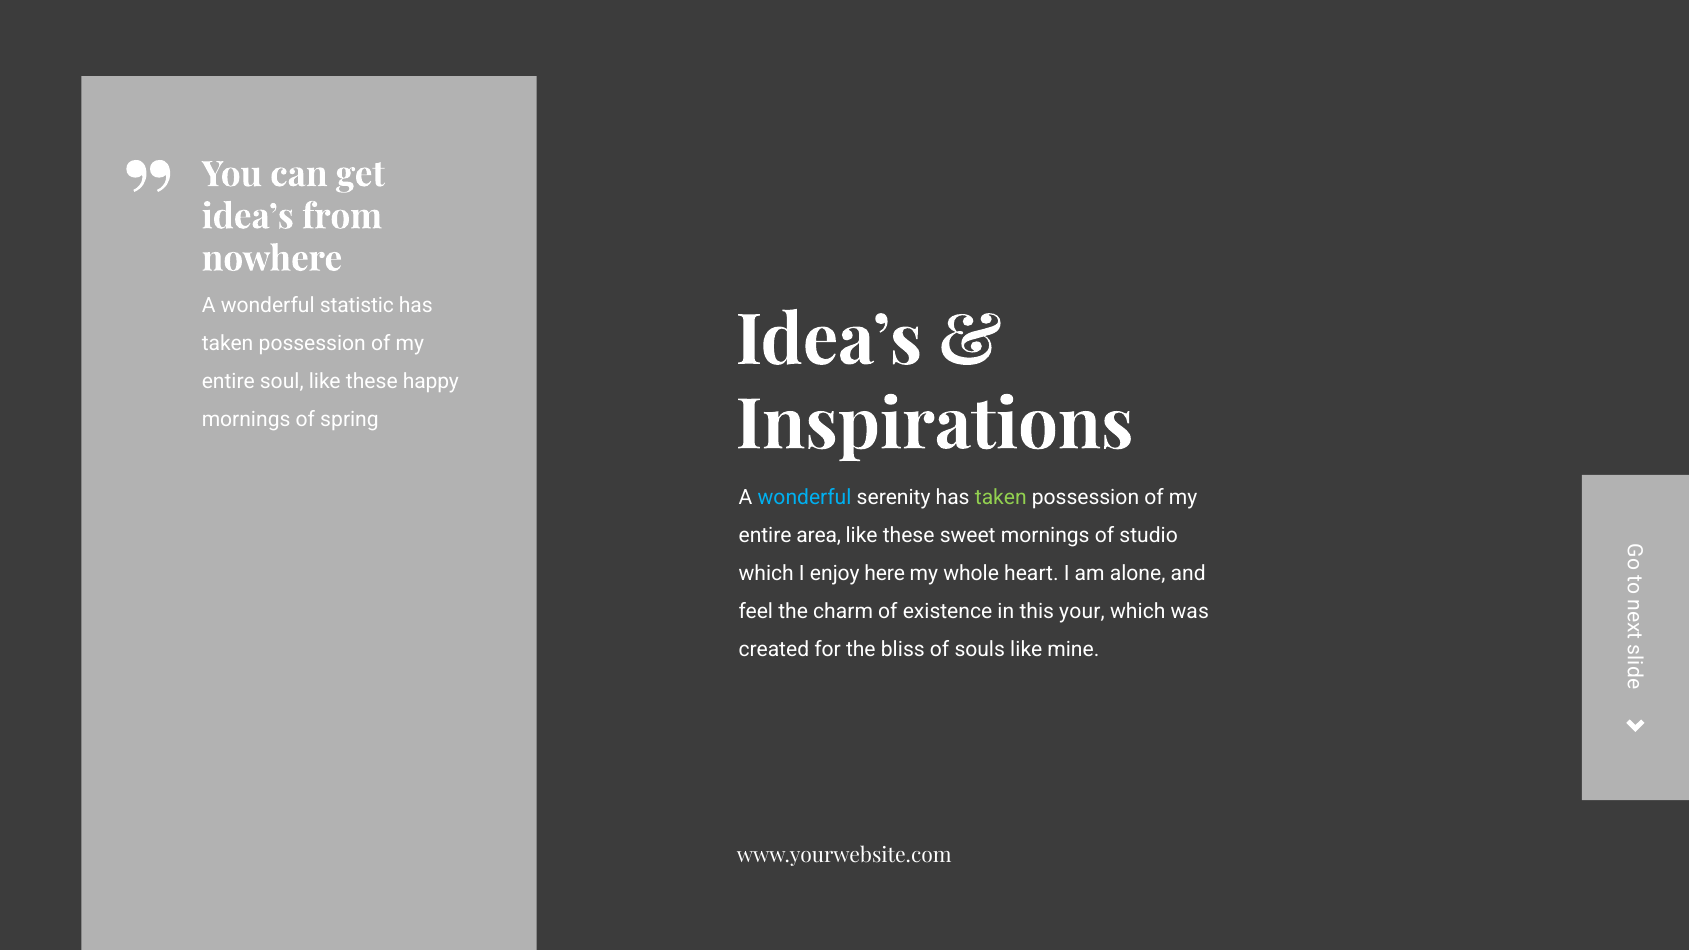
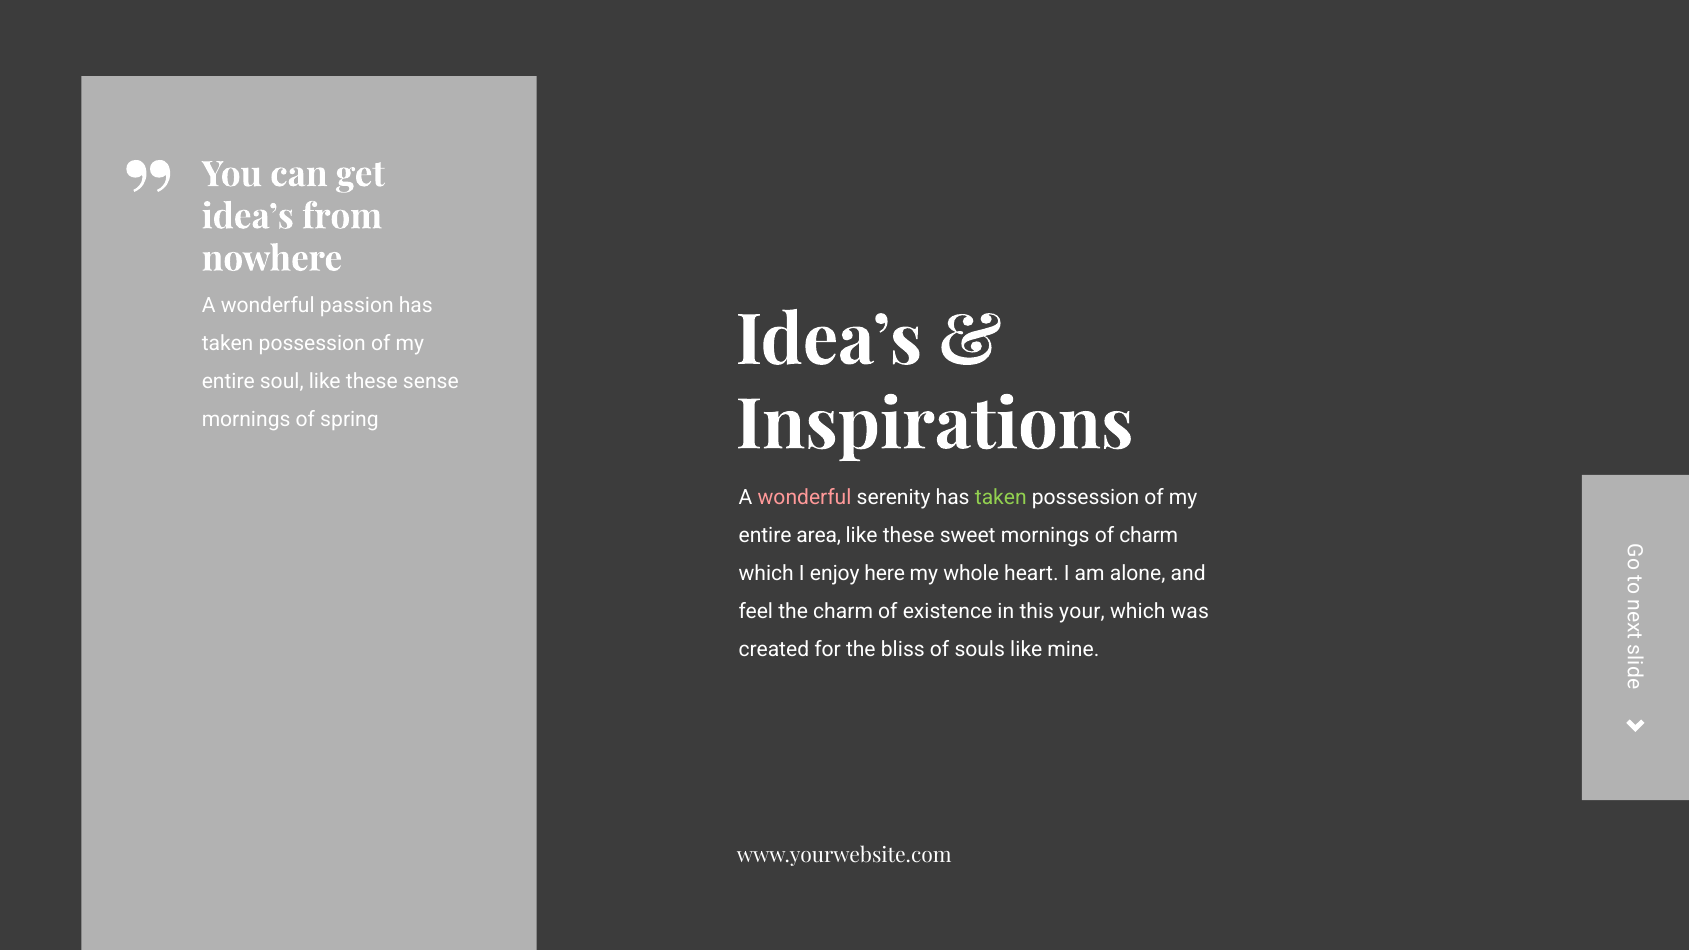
statistic: statistic -> passion
happy: happy -> sense
wonderful at (805, 497) colour: light blue -> pink
of studio: studio -> charm
